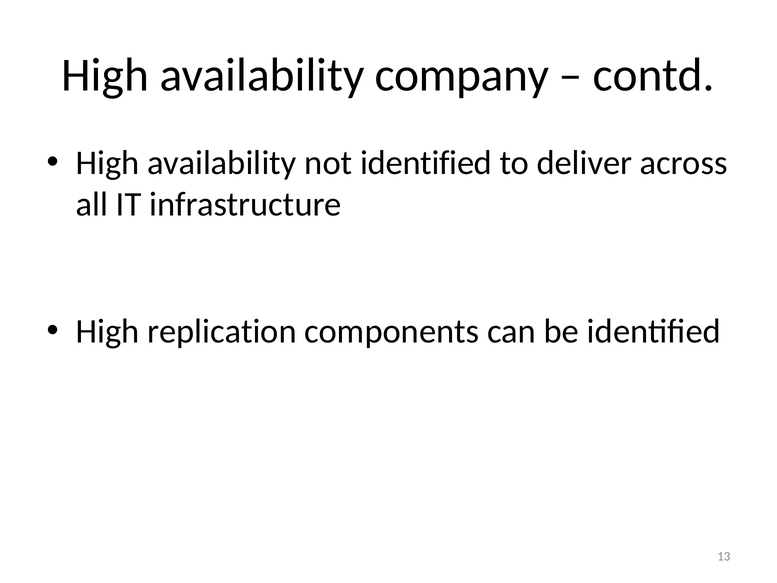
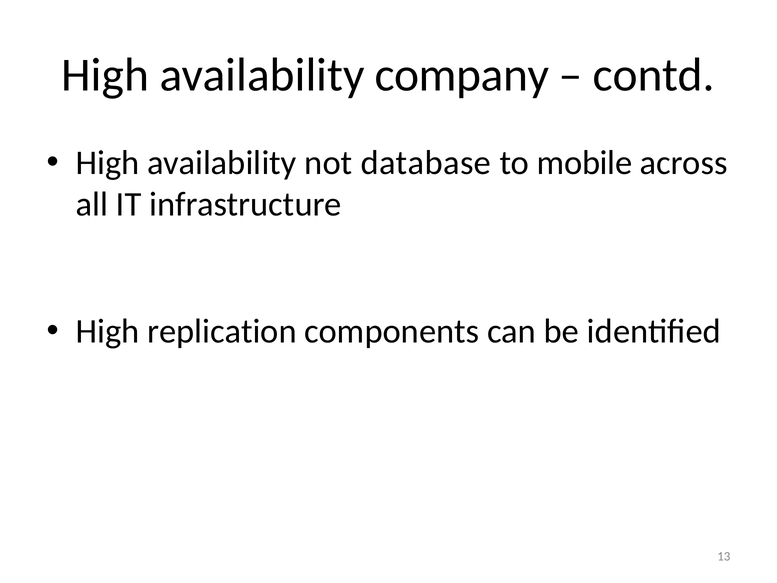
not identified: identified -> database
deliver: deliver -> mobile
